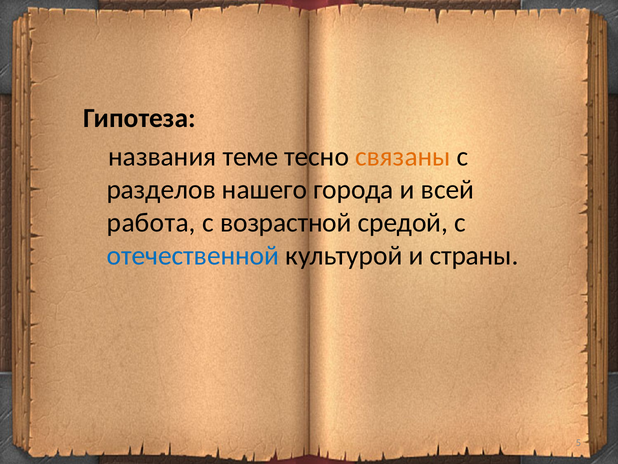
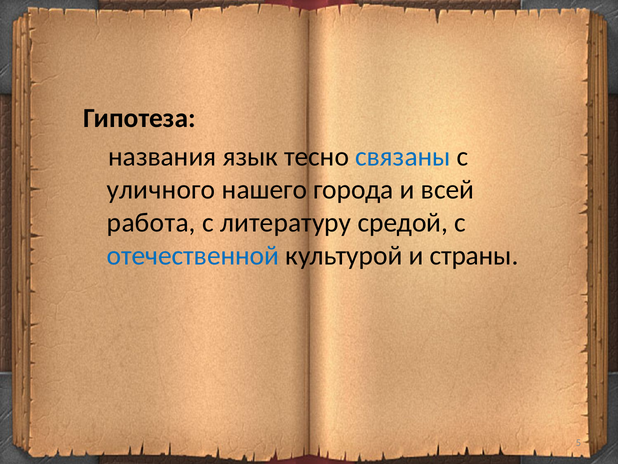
теме: теме -> язык
связаны colour: orange -> blue
разделов: разделов -> уличного
возрастной: возрастной -> литературу
